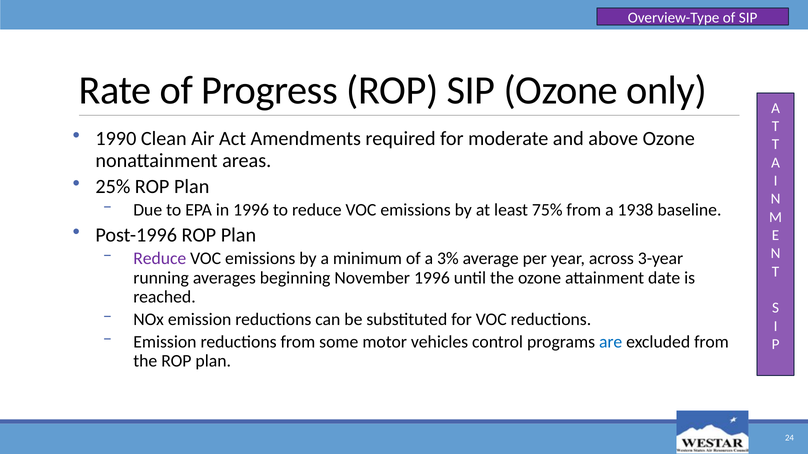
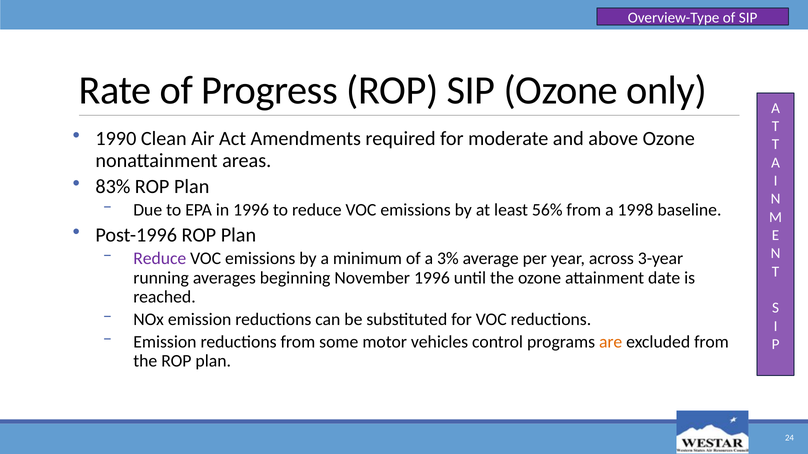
25%: 25% -> 83%
75%: 75% -> 56%
1938: 1938 -> 1998
are colour: blue -> orange
